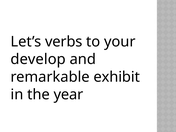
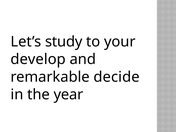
verbs: verbs -> study
exhibit: exhibit -> decide
